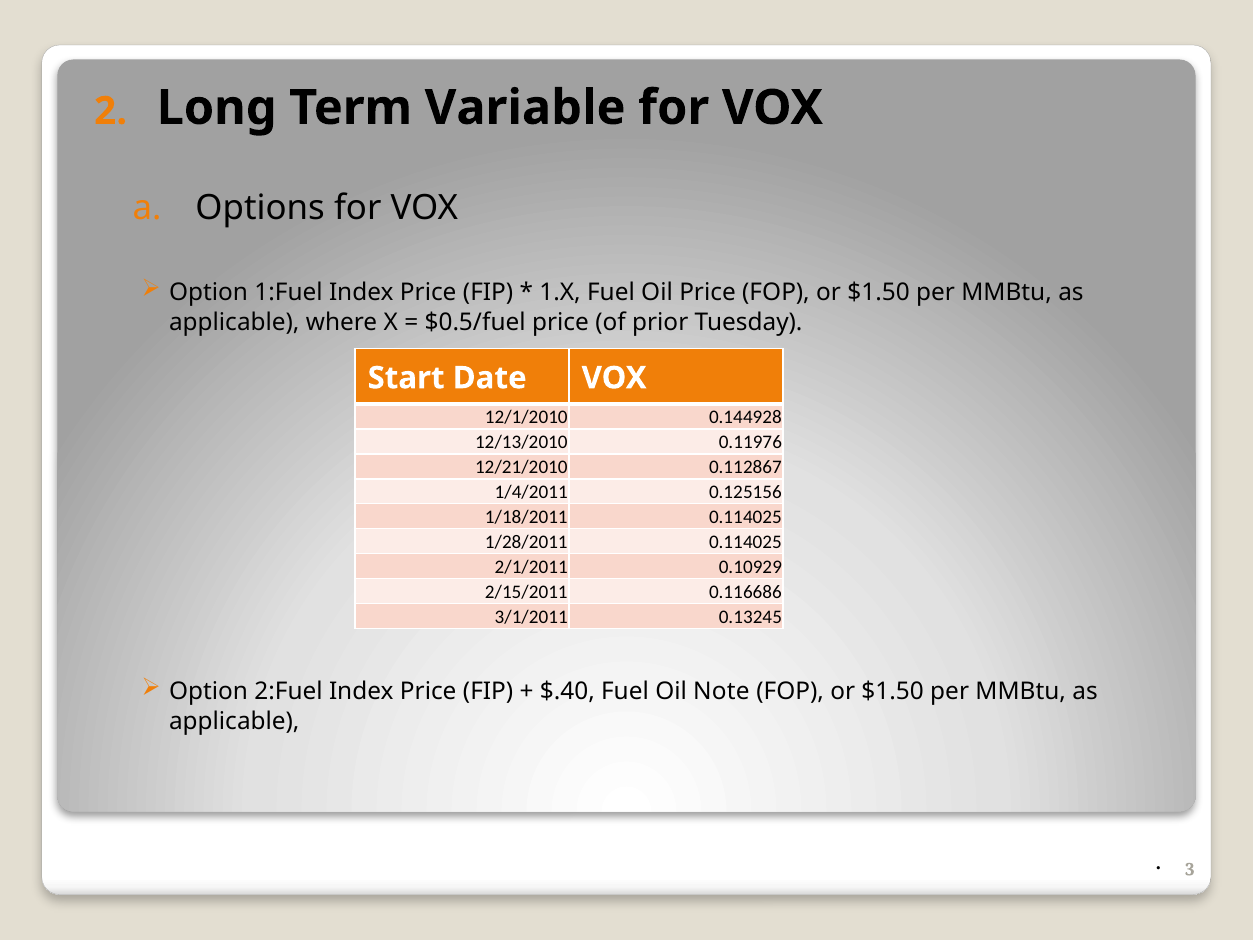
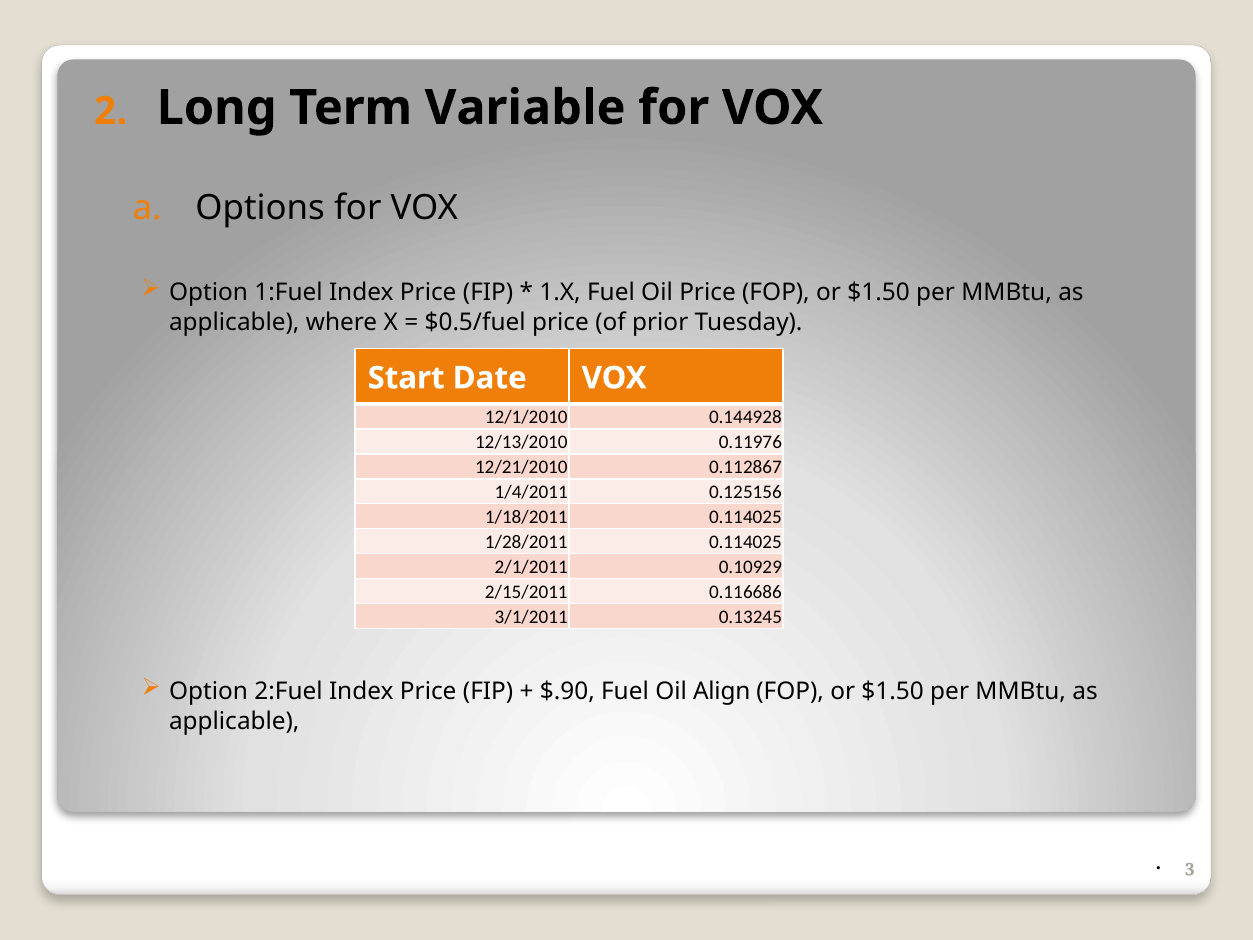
$.40: $.40 -> $.90
Note: Note -> Align
